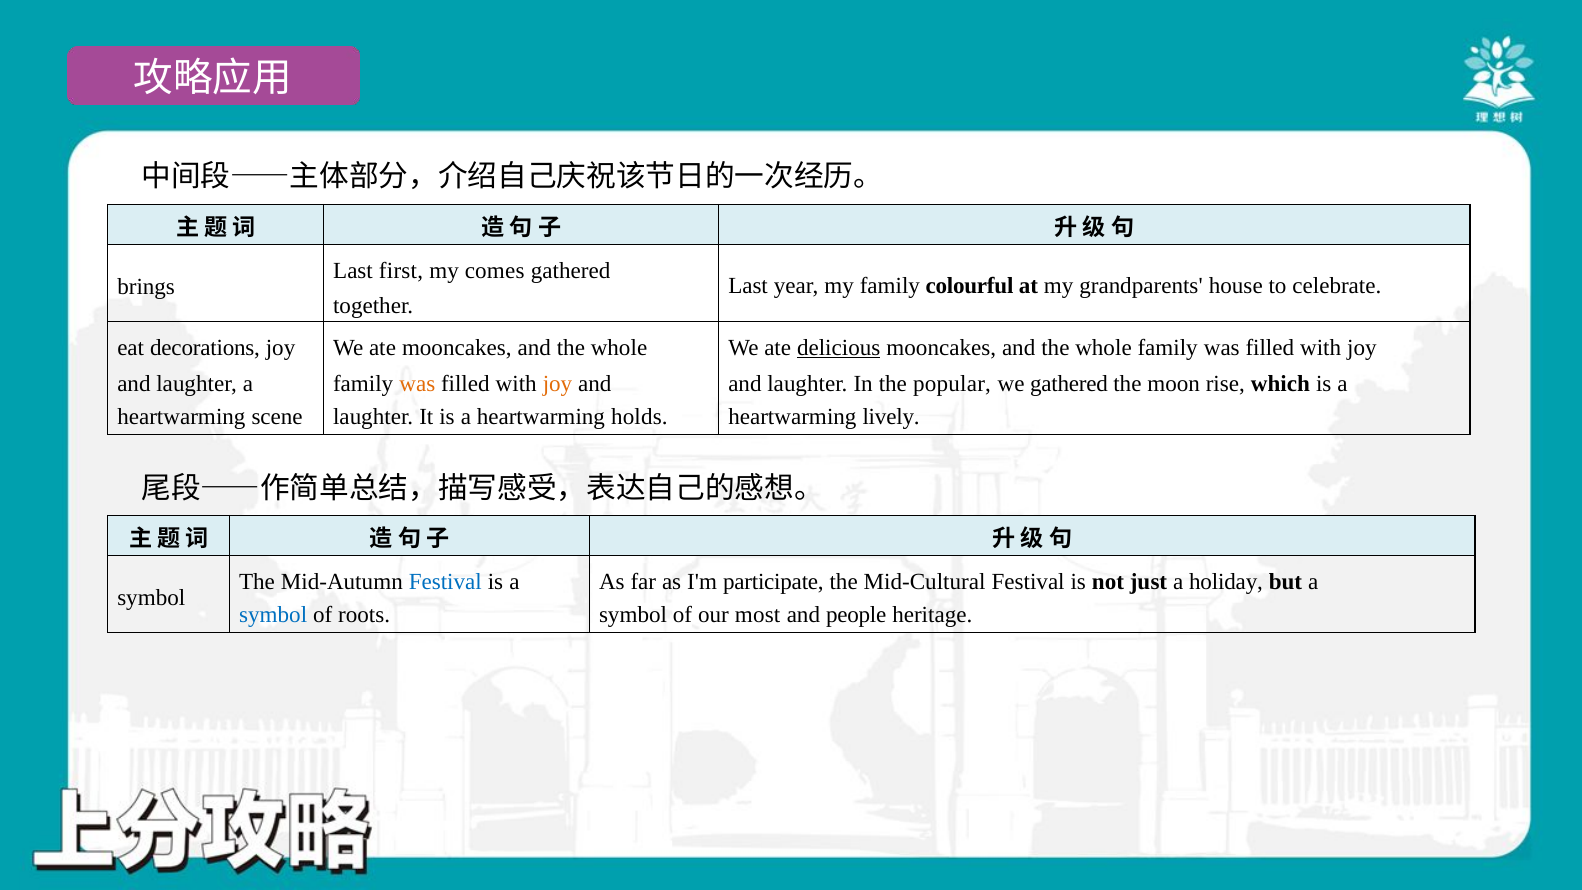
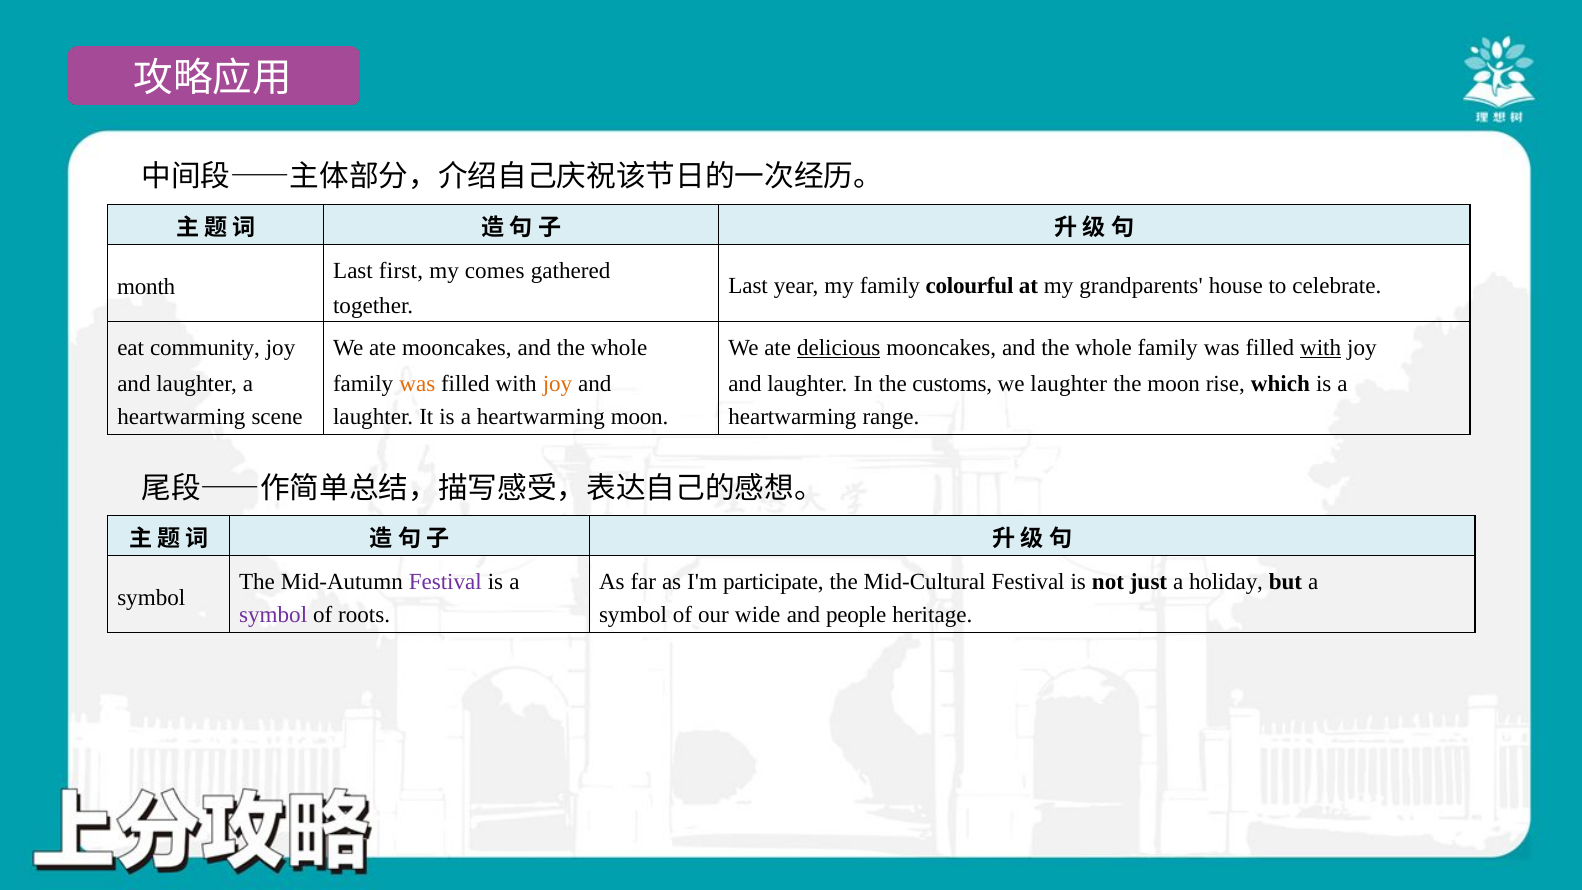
brings: brings -> month
decorations: decorations -> community
with at (1321, 347) underline: none -> present
popular: popular -> customs
we gathered: gathered -> laughter
heartwarming holds: holds -> moon
lively: lively -> range
Festival at (445, 581) colour: blue -> purple
symbol at (273, 614) colour: blue -> purple
most: most -> wide
